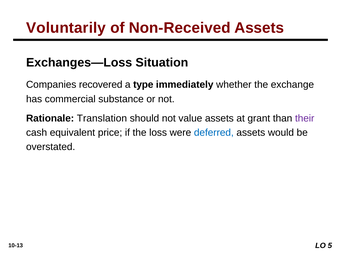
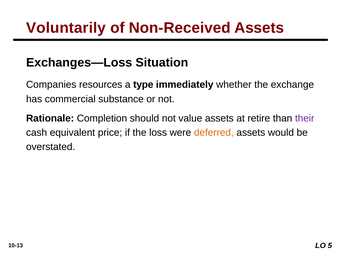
recovered: recovered -> resources
Translation: Translation -> Completion
grant: grant -> retire
deferred colour: blue -> orange
